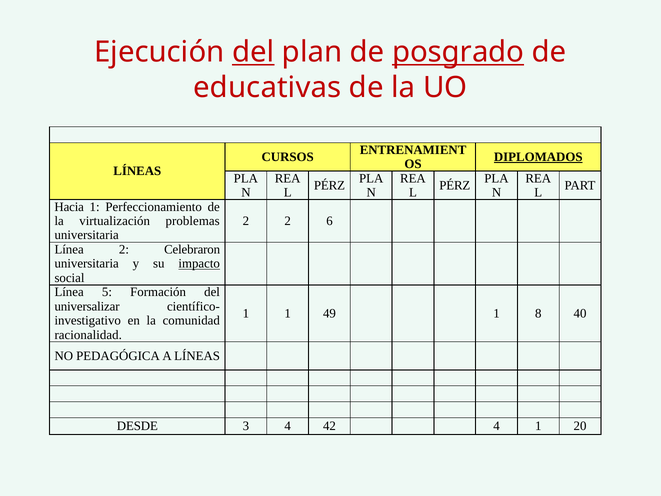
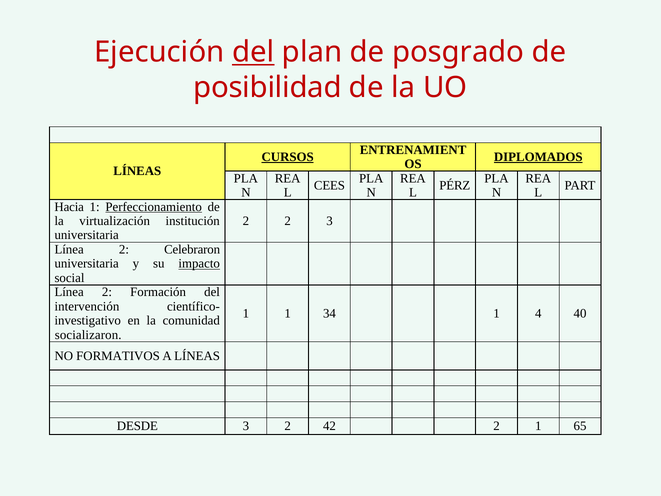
posgrado underline: present -> none
educativas: educativas -> posibilidad
CURSOS underline: none -> present
PÉRZ at (329, 185): PÉRZ -> CEES
Perfeccionamiento underline: none -> present
problemas: problemas -> institución
2 6: 6 -> 3
5 at (107, 292): 5 -> 2
universalizar: universalizar -> intervención
49: 49 -> 34
8: 8 -> 4
racionalidad: racionalidad -> socializaron
PEDAGÓGICA: PEDAGÓGICA -> FORMATIVOS
3 4: 4 -> 2
42 4: 4 -> 2
20: 20 -> 65
